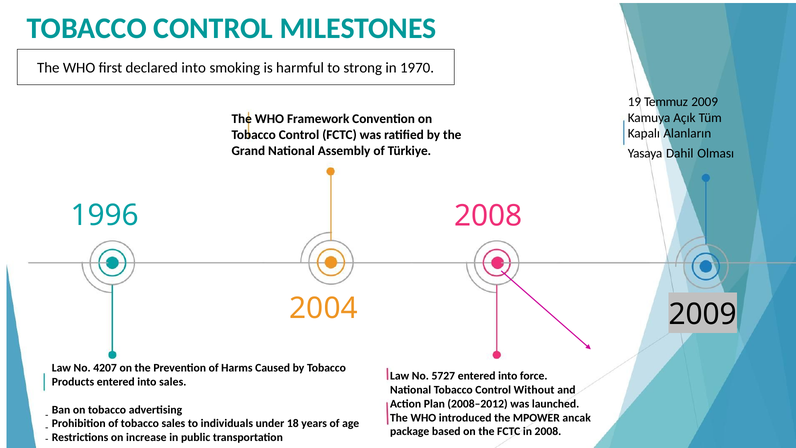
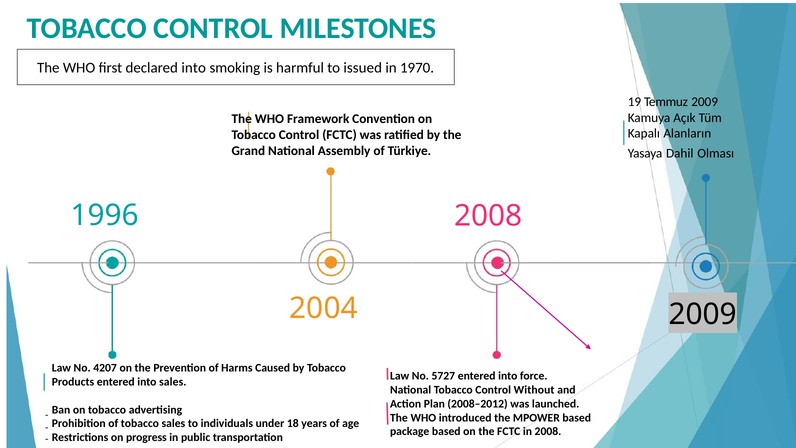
strong: strong -> issued
MPOWER ancak: ancak -> based
increase: increase -> progress
